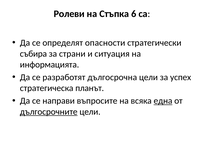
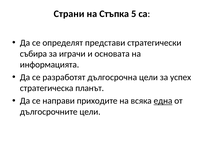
Ролеви: Ролеви -> Страни
6: 6 -> 5
опасности: опасности -> представи
страни: страни -> играчи
ситуация: ситуация -> основата
въпросите: въпросите -> приходите
дългосрочните underline: present -> none
